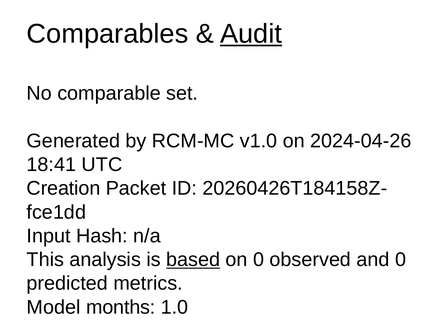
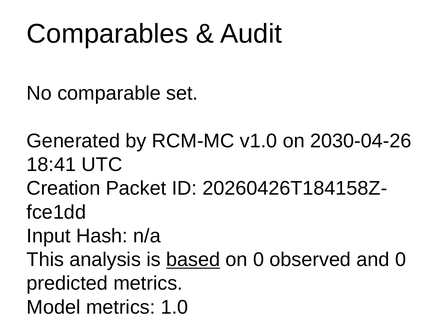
Audit underline: present -> none
2024-04-26: 2024-04-26 -> 2030-04-26
Model months: months -> metrics
